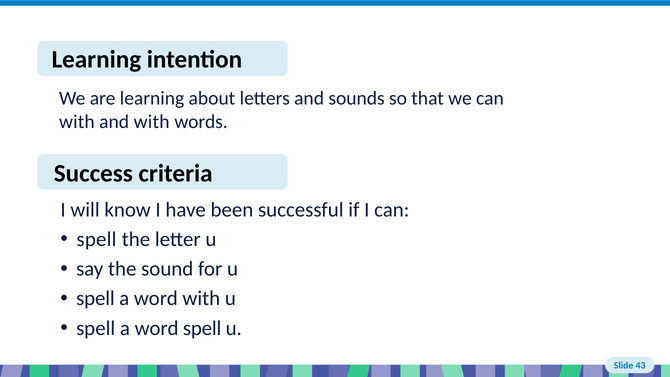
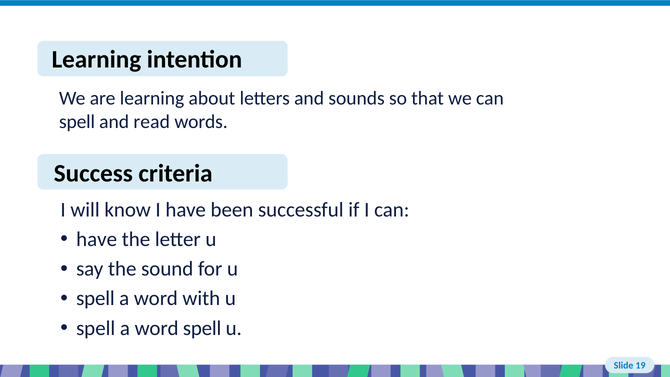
with at (77, 122): with -> spell
and with: with -> read
spell at (96, 239): spell -> have
43: 43 -> 19
